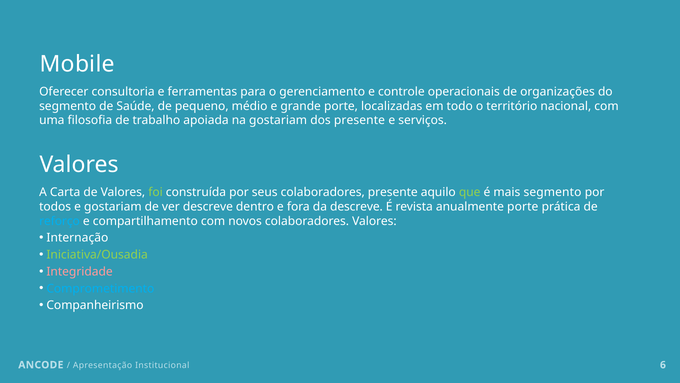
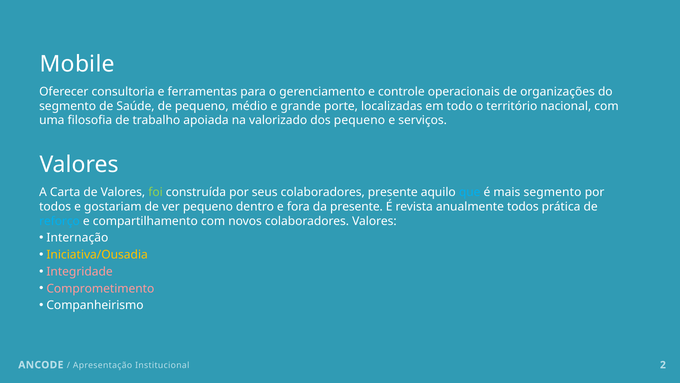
na gostariam: gostariam -> valorizado
dos presente: presente -> pequeno
que colour: light green -> light blue
ver descreve: descreve -> pequeno
da descreve: descreve -> presente
anualmente porte: porte -> todos
Iniciativa/Ousadia colour: light green -> yellow
Comprometimento colour: light blue -> pink
6: 6 -> 2
